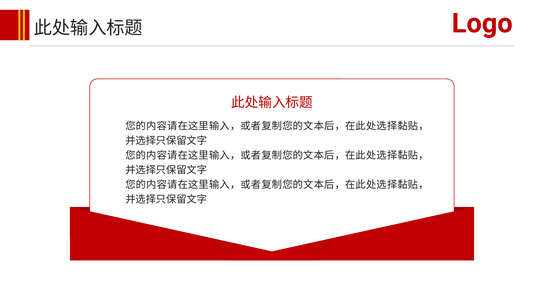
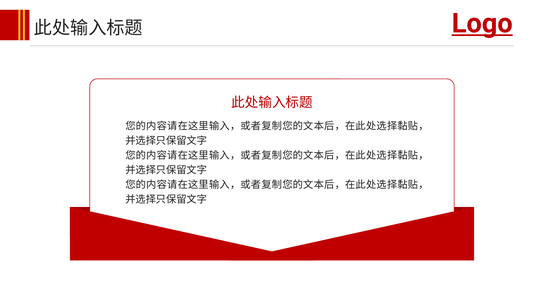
Logo underline: none -> present
